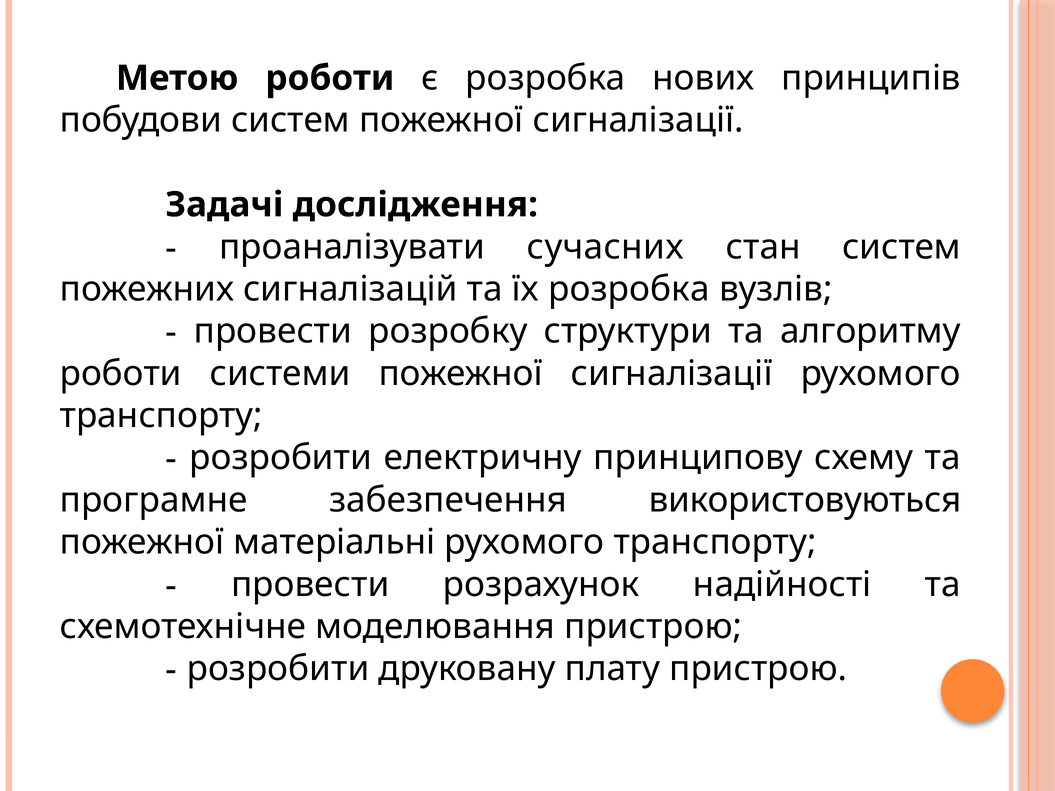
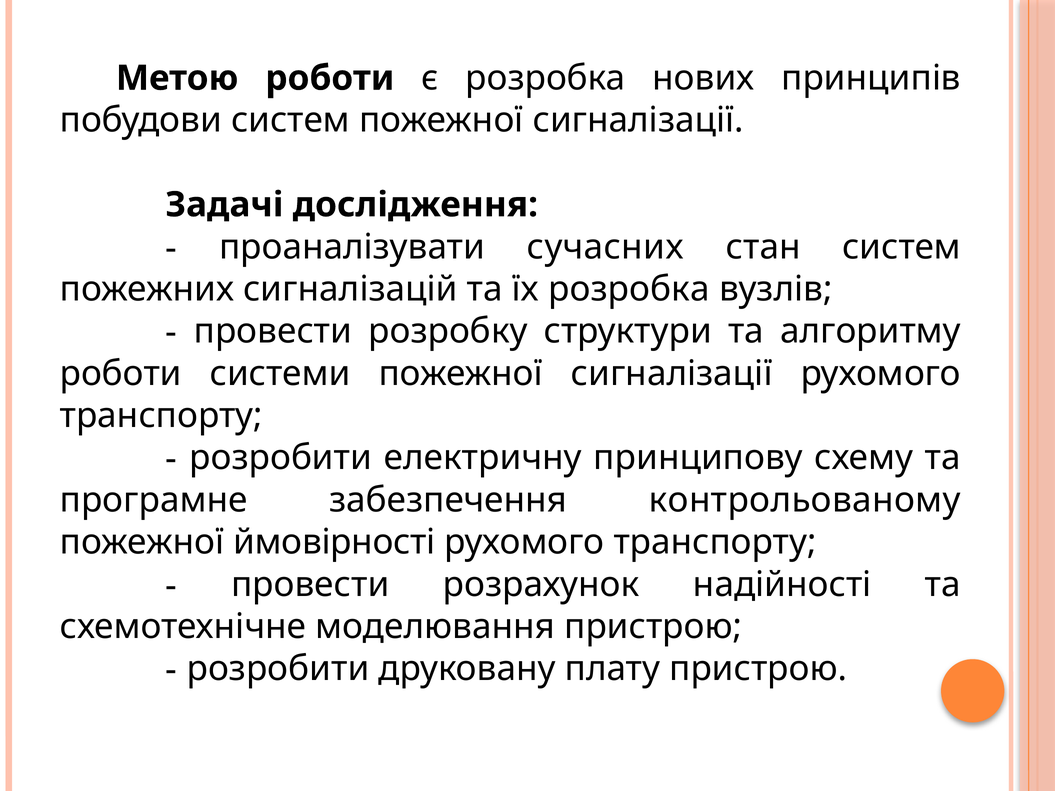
використовуються: використовуються -> контрольованому
матеріальні: матеріальні -> ймовірності
